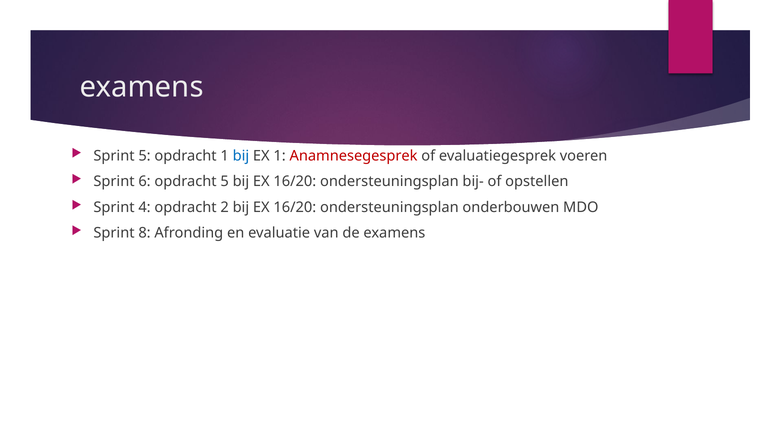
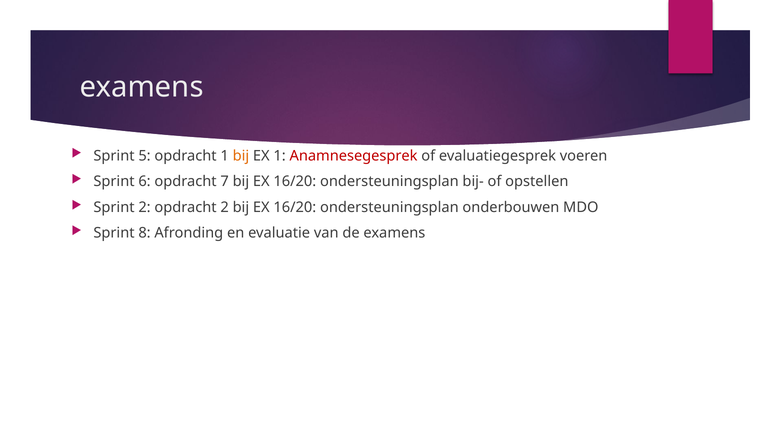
bij at (241, 156) colour: blue -> orange
opdracht 5: 5 -> 7
Sprint 4: 4 -> 2
